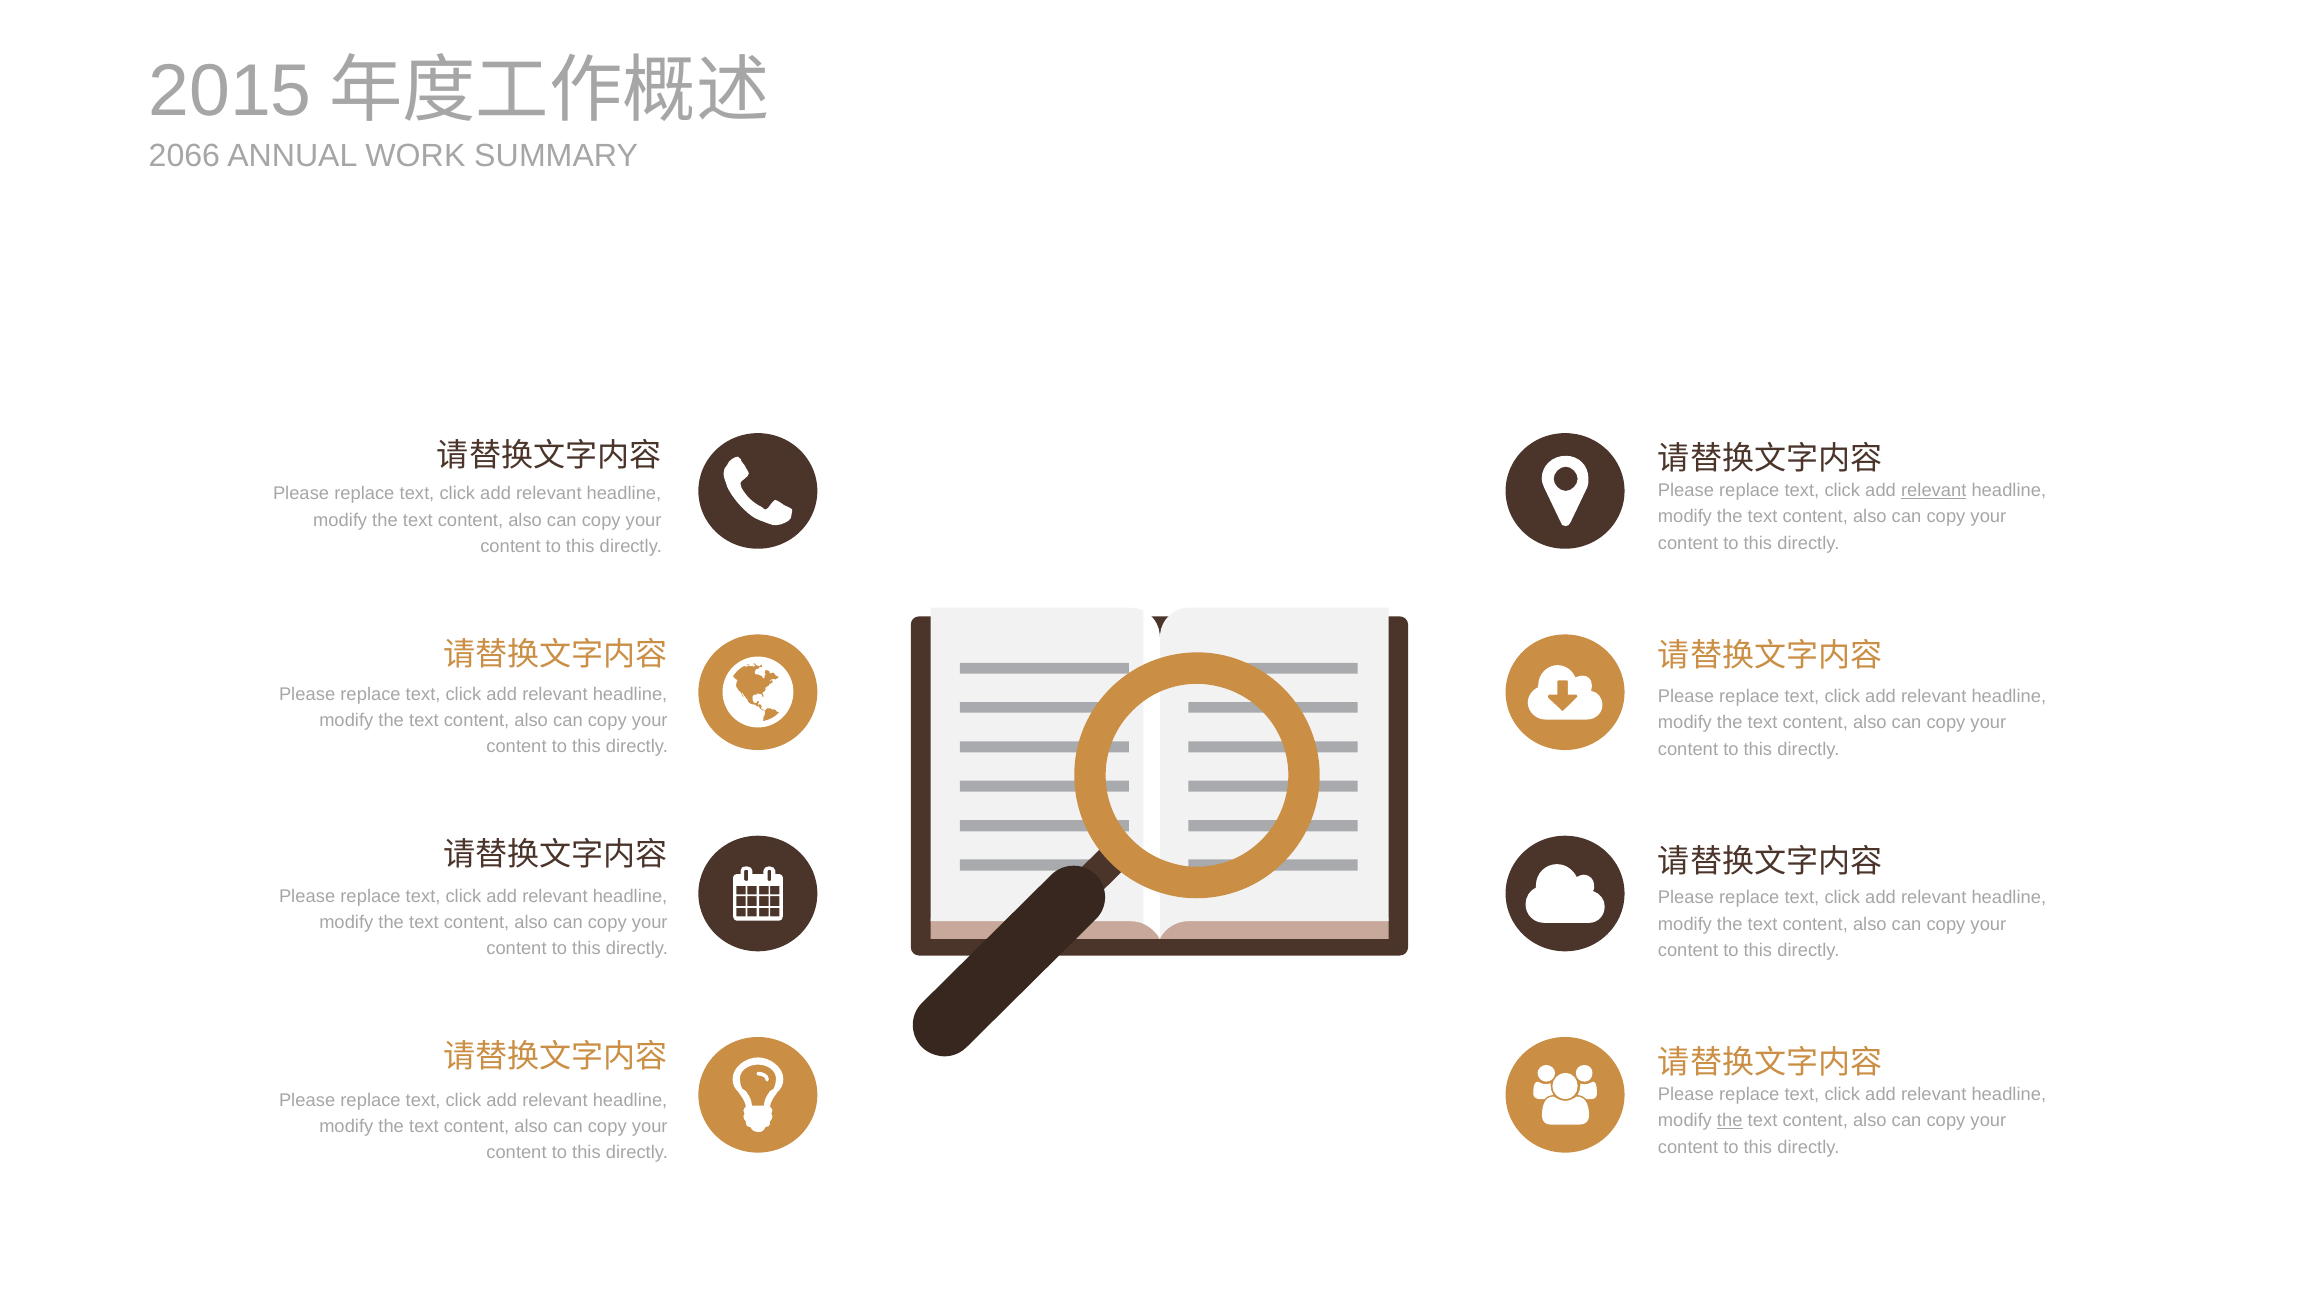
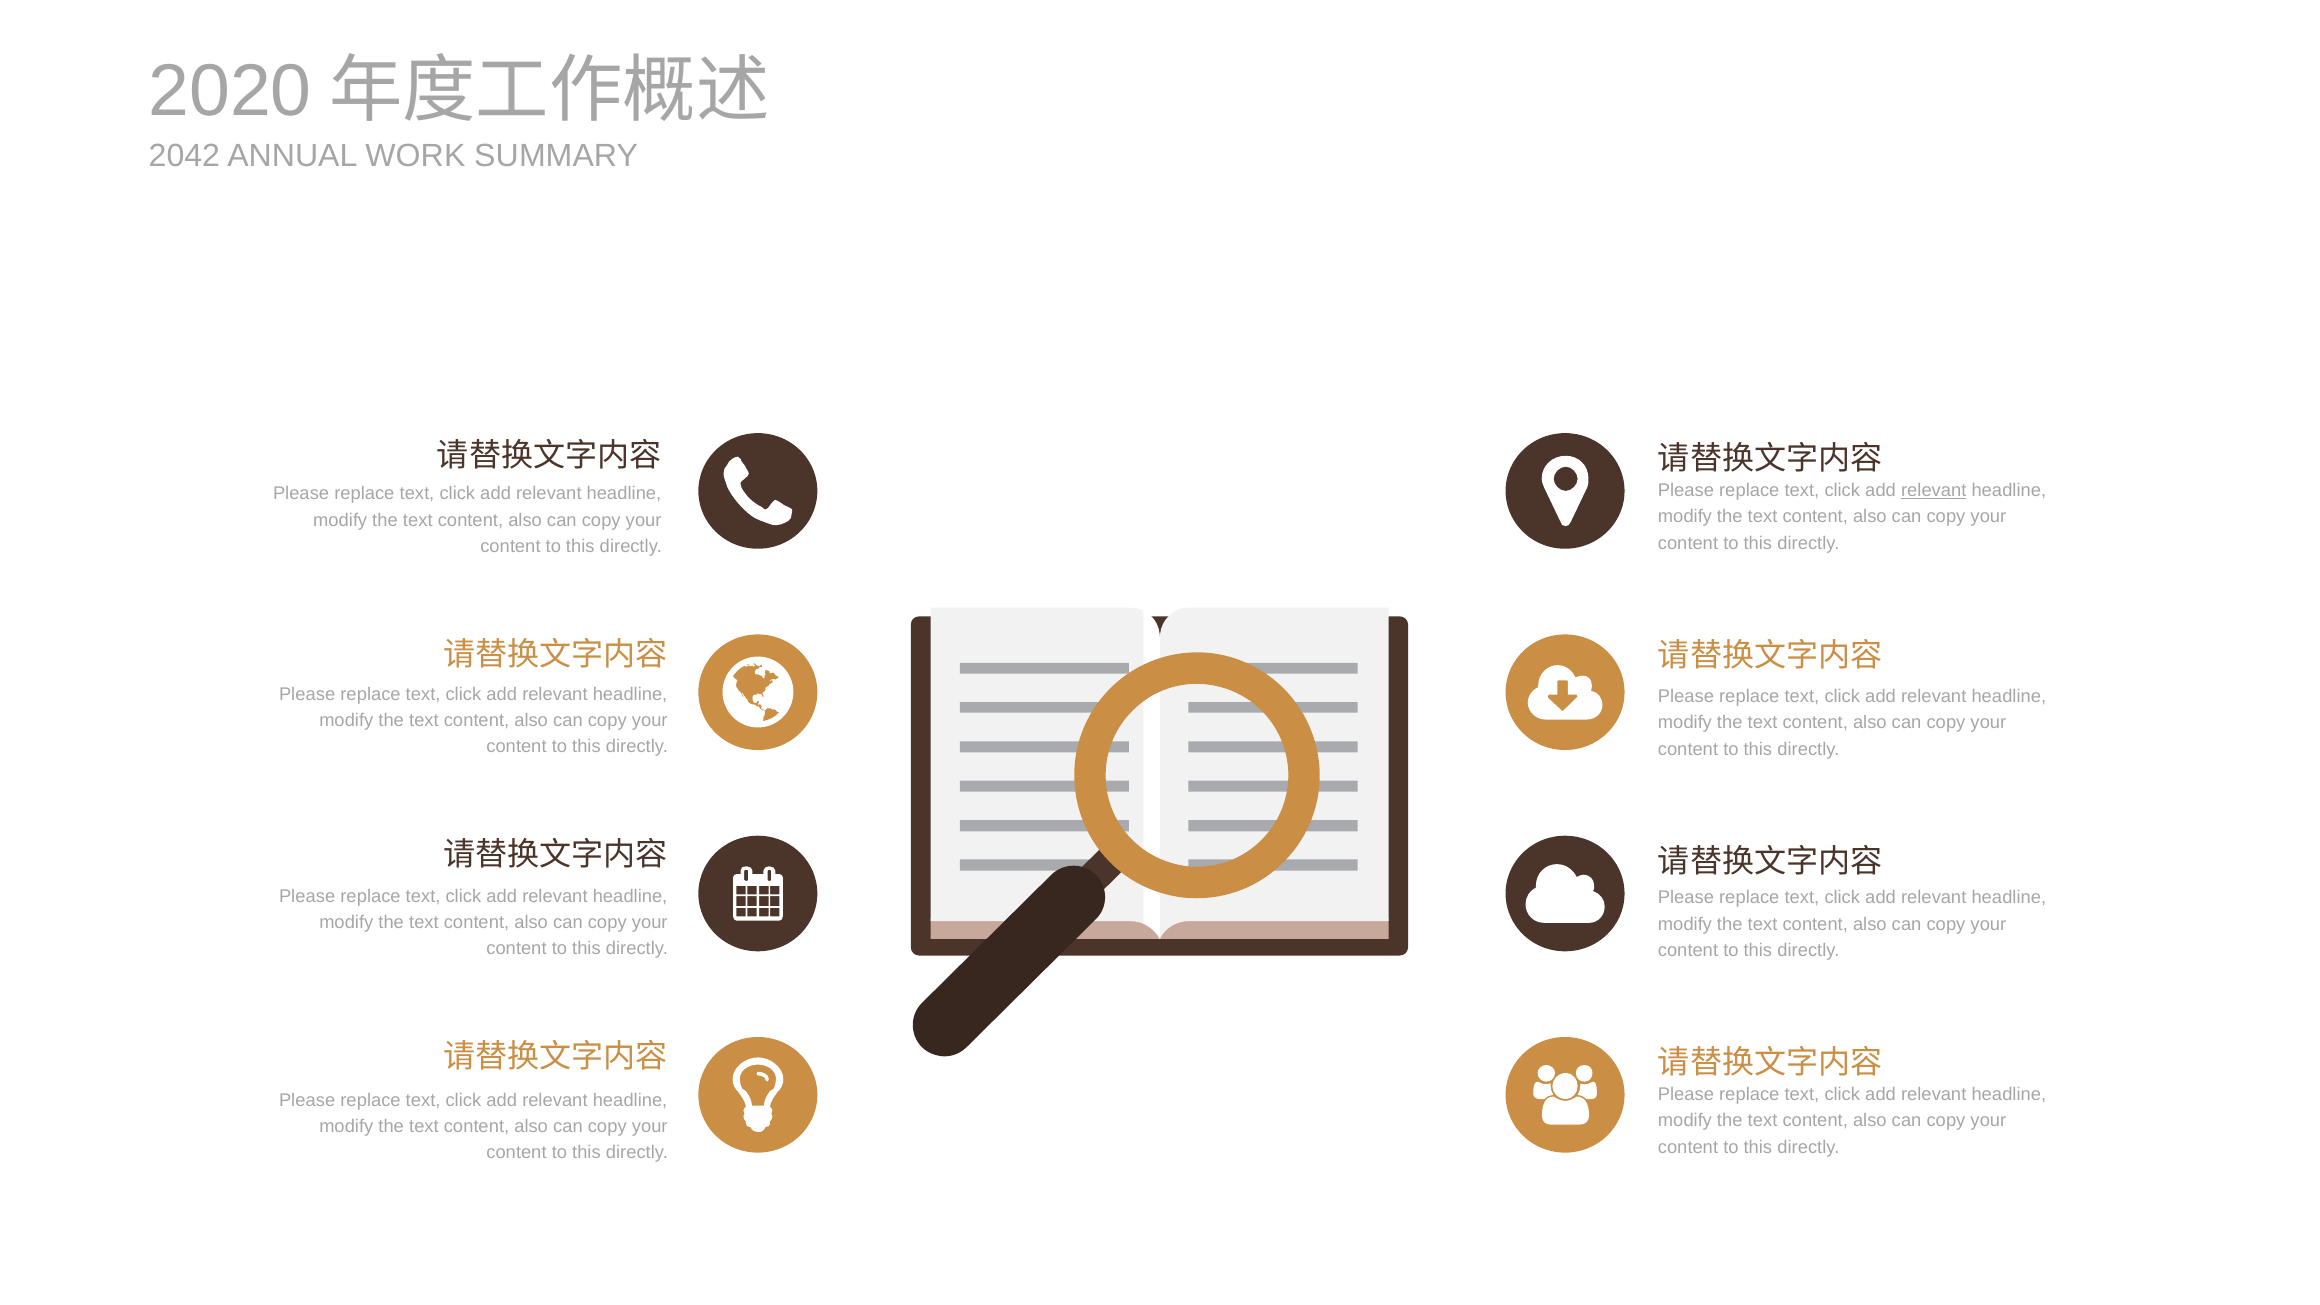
2015: 2015 -> 2020
2066: 2066 -> 2042
the at (1730, 1121) underline: present -> none
